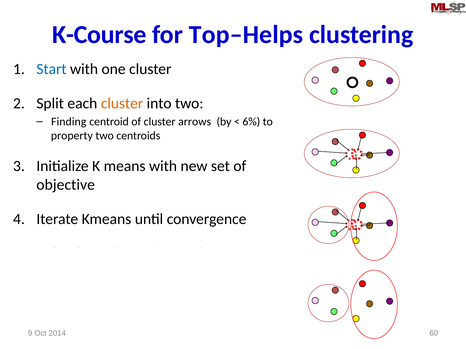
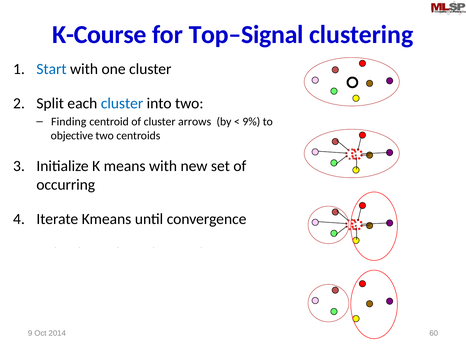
Top–Helps: Top–Helps -> Top–Signal
cluster at (122, 103) colour: orange -> blue
6%: 6% -> 9%
property: property -> objective
objective: objective -> occurring
